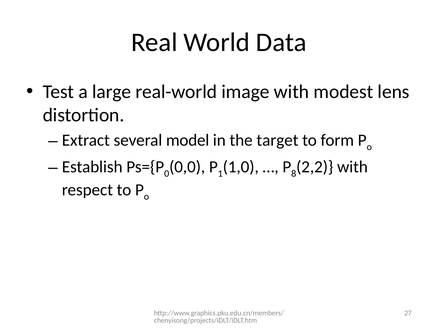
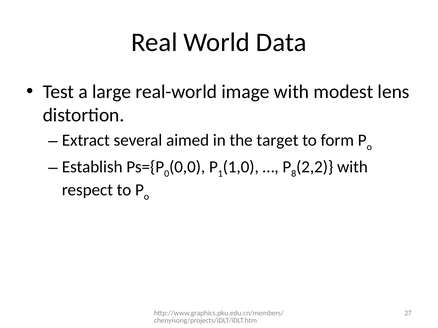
model: model -> aimed
